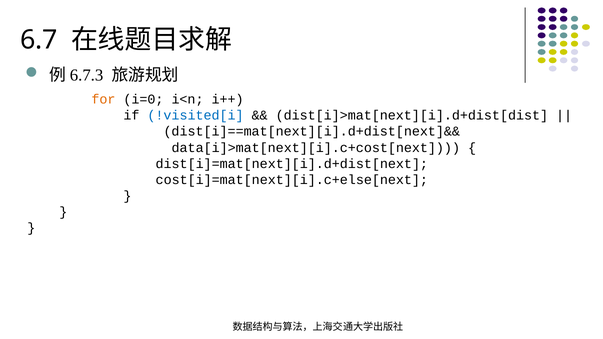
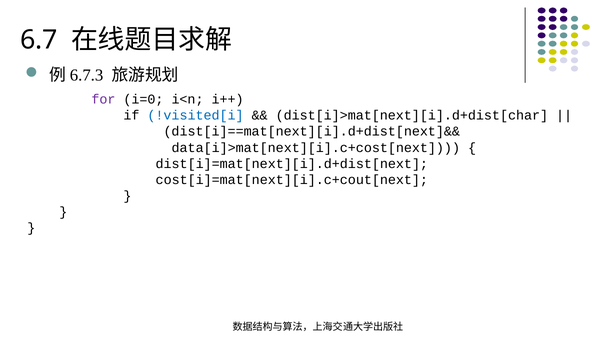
for colour: orange -> purple
dist[i]>mat[next][i].d+dist[dist: dist[i]>mat[next][i].d+dist[dist -> dist[i]>mat[next][i].d+dist[char
cost[i]=mat[next][i].c+else[next: cost[i]=mat[next][i].c+else[next -> cost[i]=mat[next][i].c+cout[next
